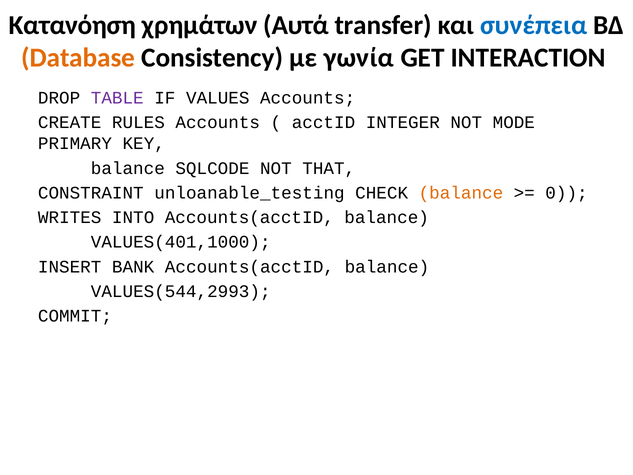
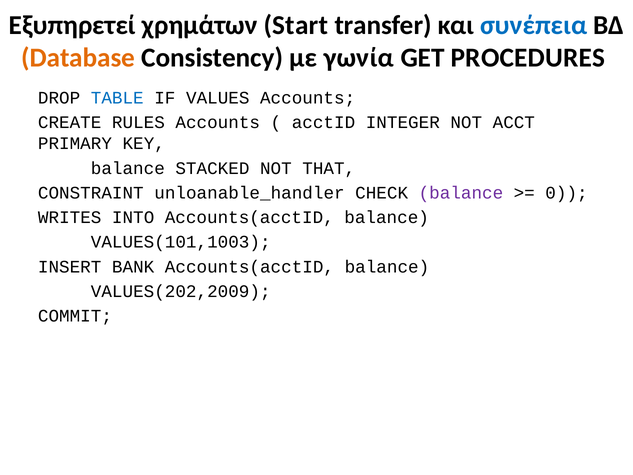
Κατανόηση: Κατανόηση -> Εξυπηρετεί
Αυτά: Αυτά -> Start
INTERACTION: INTERACTION -> PROCEDURES
TABLE colour: purple -> blue
MODE: MODE -> ACCT
SQLCODE: SQLCODE -> STACKED
unloanable_testing: unloanable_testing -> unloanable_handler
balance at (461, 193) colour: orange -> purple
VALUES(401,1000: VALUES(401,1000 -> VALUES(101,1003
VALUES(544,2993: VALUES(544,2993 -> VALUES(202,2009
